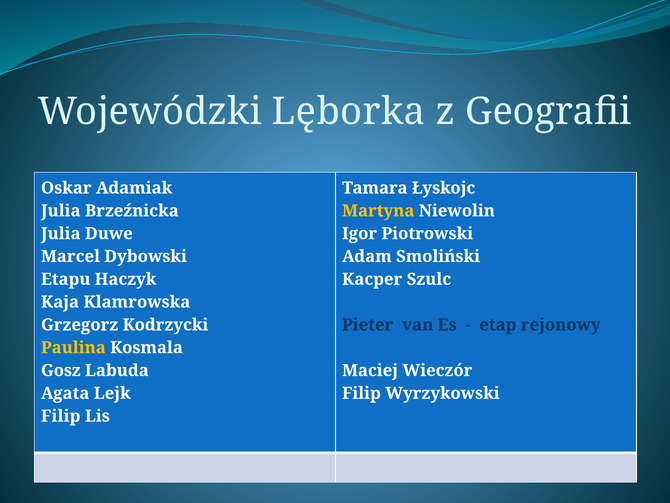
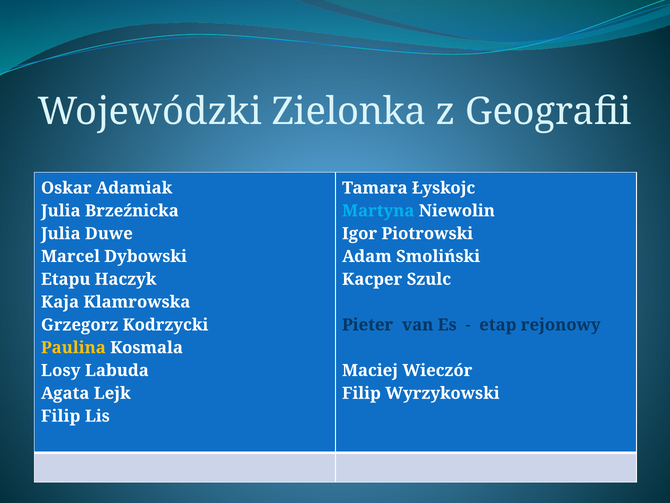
Lęborka: Lęborka -> Zielonka
Martyna colour: yellow -> light blue
Gosz: Gosz -> Losy
